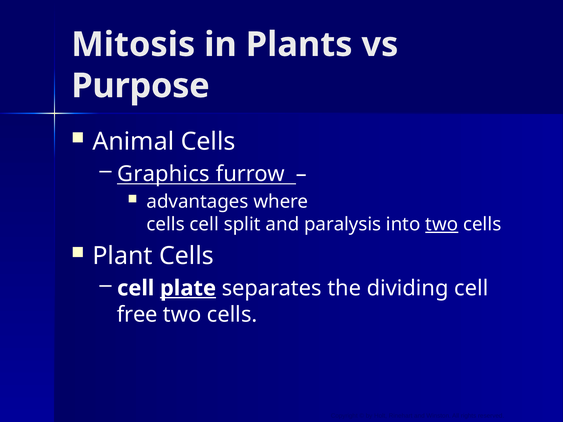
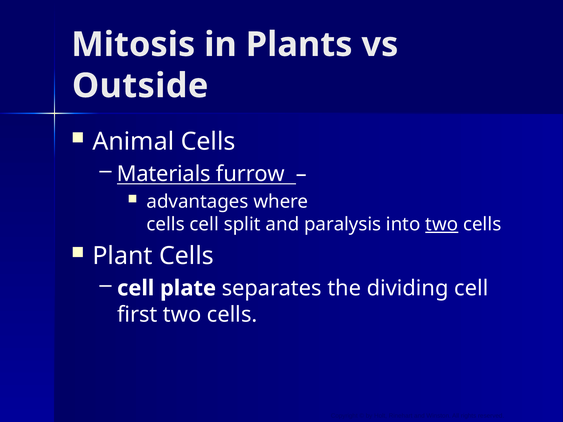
Purpose: Purpose -> Outside
Graphics: Graphics -> Materials
plate underline: present -> none
free: free -> first
